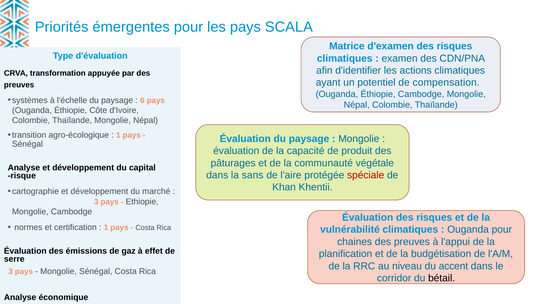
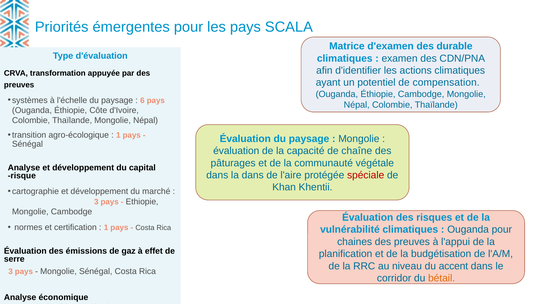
d'examen des risques: risques -> durable
produit: produit -> chaîne
la sans: sans -> dans
bétail colour: black -> orange
